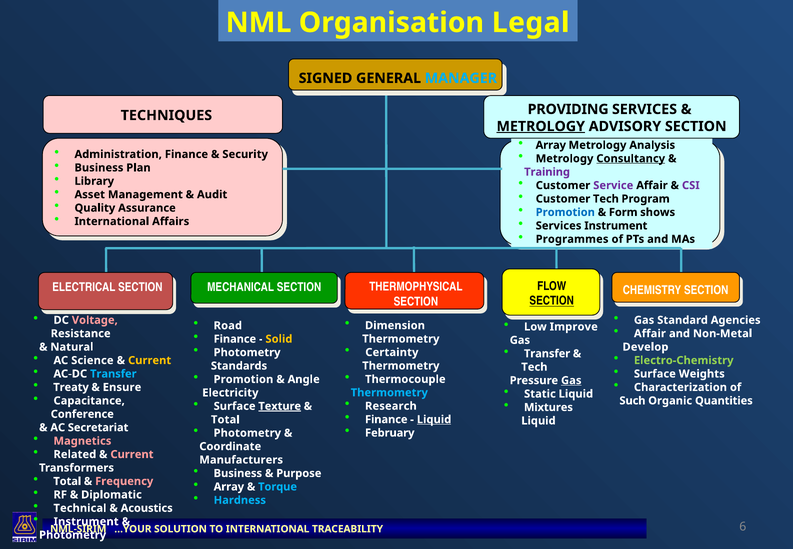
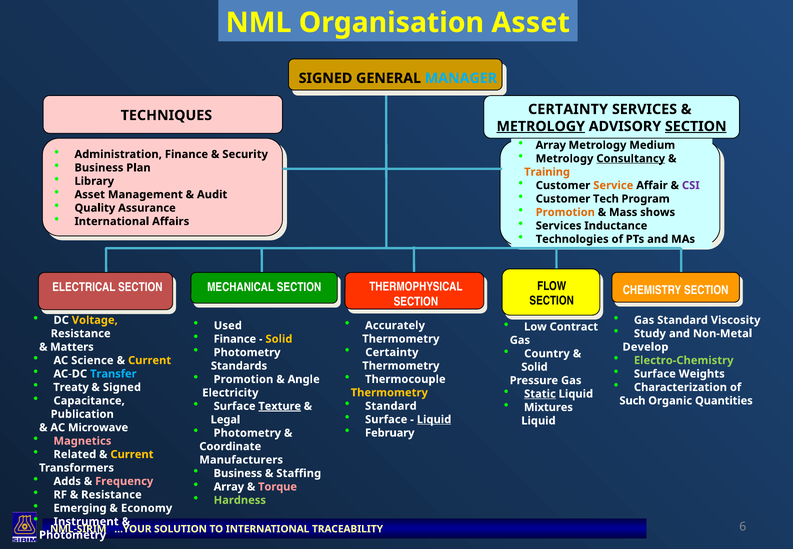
Organisation Legal: Legal -> Asset
PROVIDING at (568, 109): PROVIDING -> CERTAINTY
SECTION at (696, 126) underline: none -> present
Analysis: Analysis -> Medium
Training colour: purple -> orange
Service colour: purple -> orange
Promotion at (565, 212) colour: blue -> orange
Form: Form -> Mass
Services Instrument: Instrument -> Inductance
Programmes: Programmes -> Technologies
SECTION at (552, 301) underline: present -> none
Voltage colour: pink -> yellow
Agencies: Agencies -> Viscosity
Dimension: Dimension -> Accurately
Road: Road -> Used
Improve: Improve -> Contract
Affair at (650, 334): Affair -> Study
Natural: Natural -> Matters
Transfer at (547, 354): Transfer -> Country
Tech at (534, 367): Tech -> Solid
Gas at (571, 381) underline: present -> none
Ensure at (122, 387): Ensure -> Signed
Static underline: none -> present
Thermometry at (389, 393) colour: light blue -> yellow
Research at (391, 406): Research -> Standard
Conference: Conference -> Publication
Finance at (386, 420): Finance -> Surface
Total at (225, 420): Total -> Legal
Secretariat: Secretariat -> Microwave
Current at (132, 455) colour: pink -> yellow
Purpose: Purpose -> Staffing
Total at (67, 481): Total -> Adds
Torque colour: light blue -> pink
Diplomatic at (111, 495): Diplomatic -> Resistance
Hardness colour: light blue -> light green
Technical: Technical -> Emerging
Acoustics: Acoustics -> Economy
